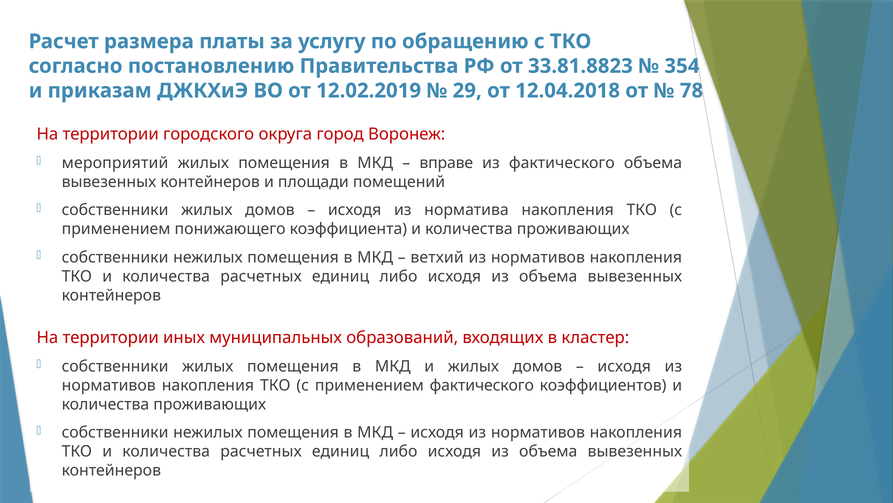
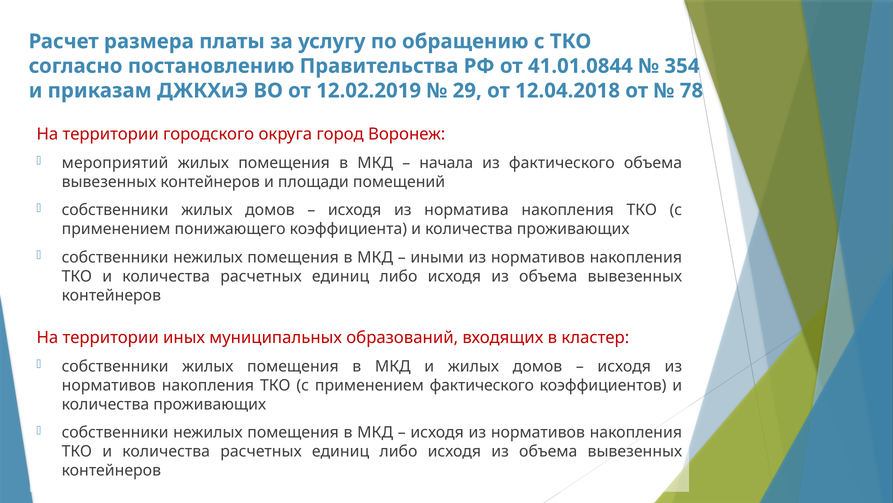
33.81.8823: 33.81.8823 -> 41.01.0844
вправе: вправе -> начала
ветхий: ветхий -> иными
